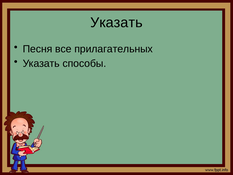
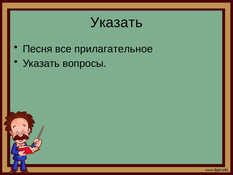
прилагательных: прилагательных -> прилагательное
способы: способы -> вопросы
